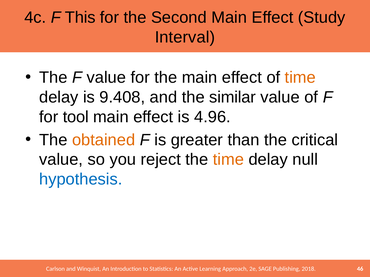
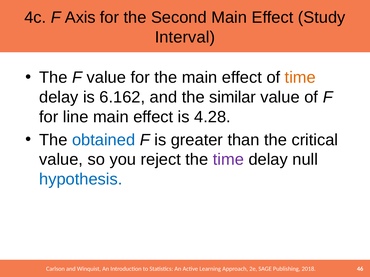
This: This -> Axis
9.408: 9.408 -> 6.162
tool: tool -> line
4.96: 4.96 -> 4.28
obtained colour: orange -> blue
time at (228, 160) colour: orange -> purple
